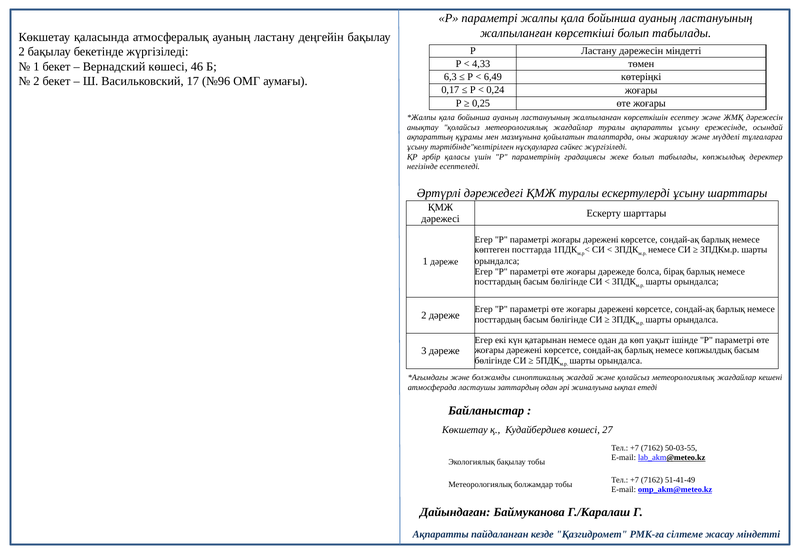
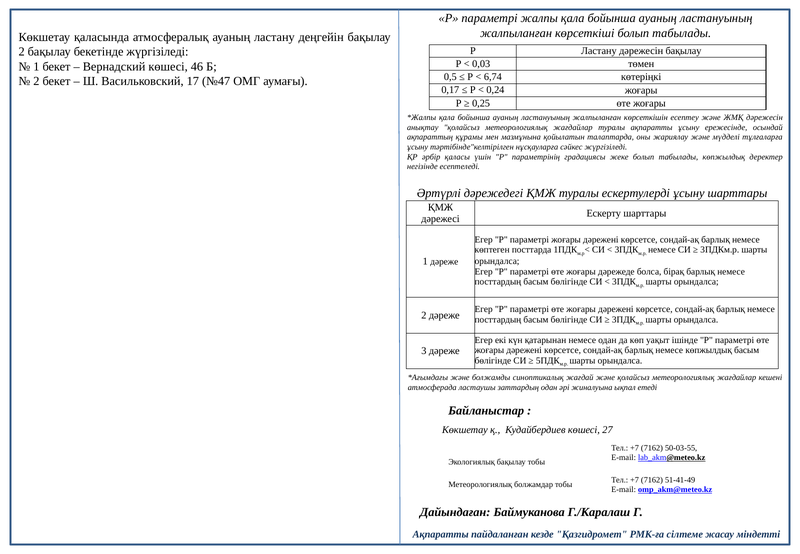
дәрежесін міндетті: міндетті -> бақылау
4,33: 4,33 -> 0,03
6,3: 6,3 -> 0,5
6,49: 6,49 -> 6,74
№96: №96 -> №47
